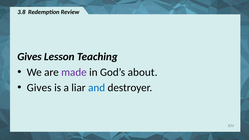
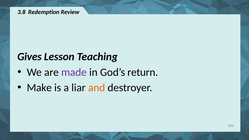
about: about -> return
Gives at (39, 88): Gives -> Make
and colour: blue -> orange
